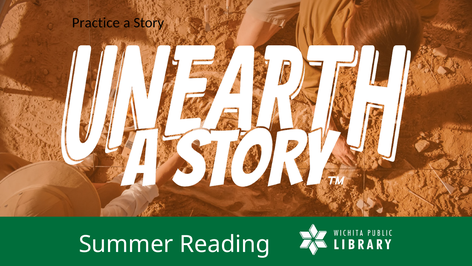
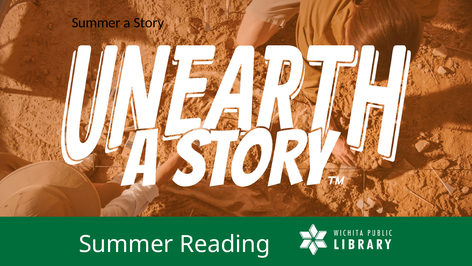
Practice at (96, 23): Practice -> Summer
